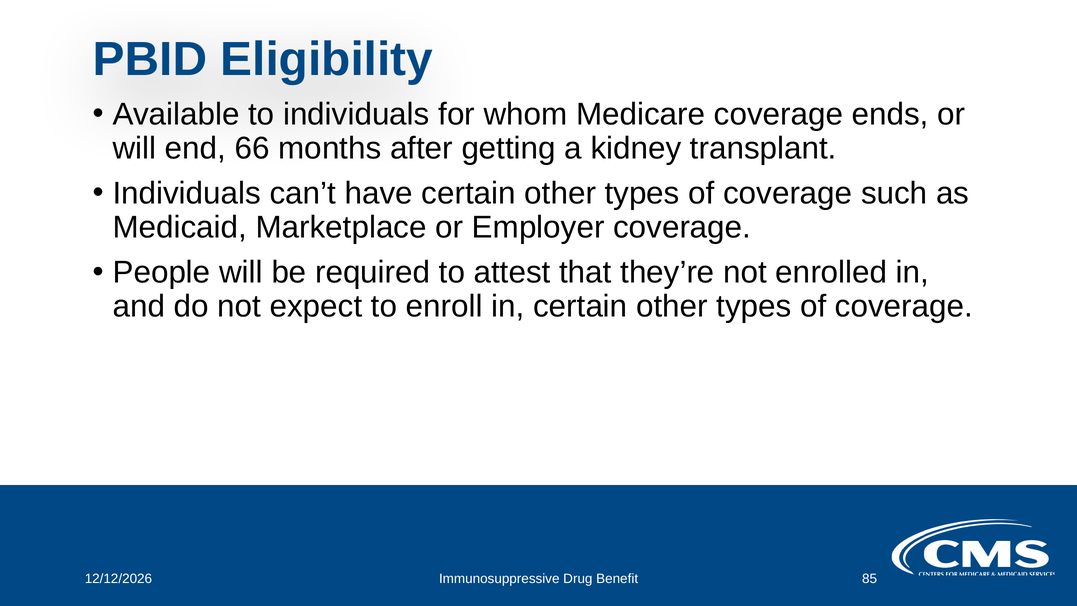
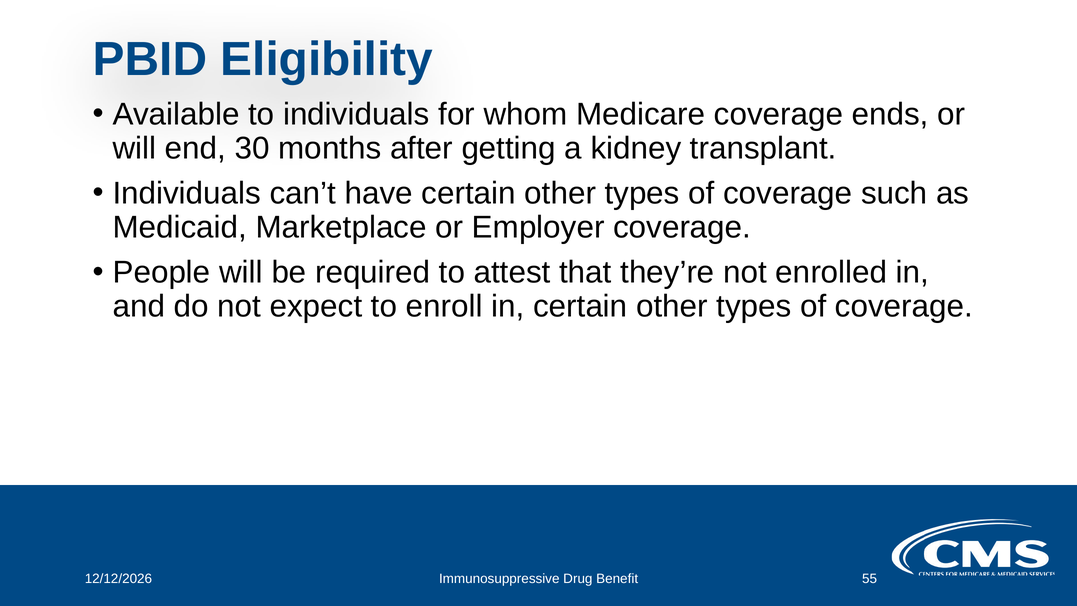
66: 66 -> 30
85: 85 -> 55
